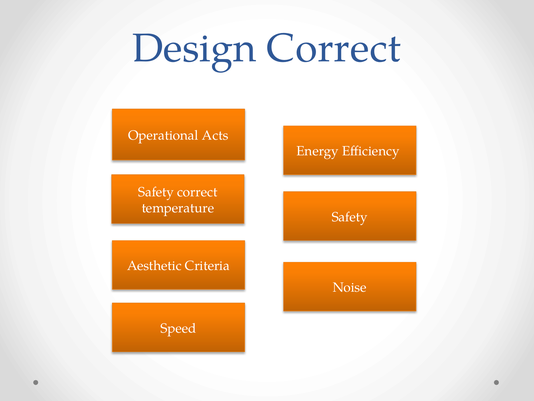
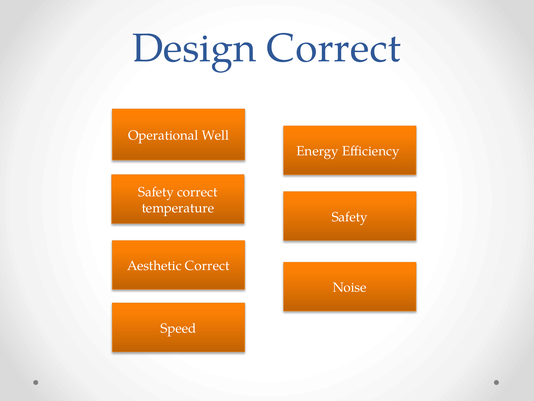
Acts: Acts -> Well
Aesthetic Criteria: Criteria -> Correct
